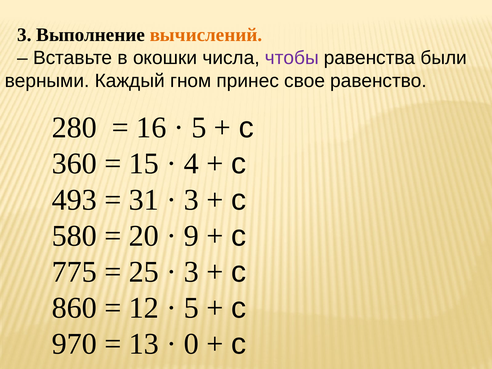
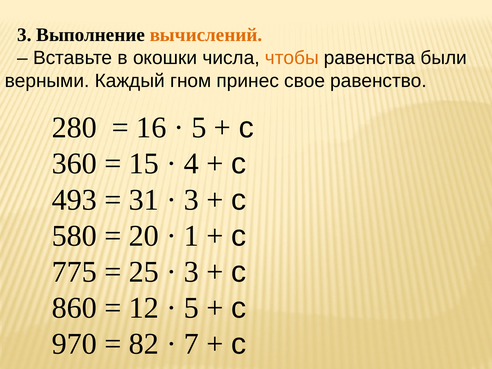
чтобы colour: purple -> orange
9: 9 -> 1
13: 13 -> 82
0: 0 -> 7
